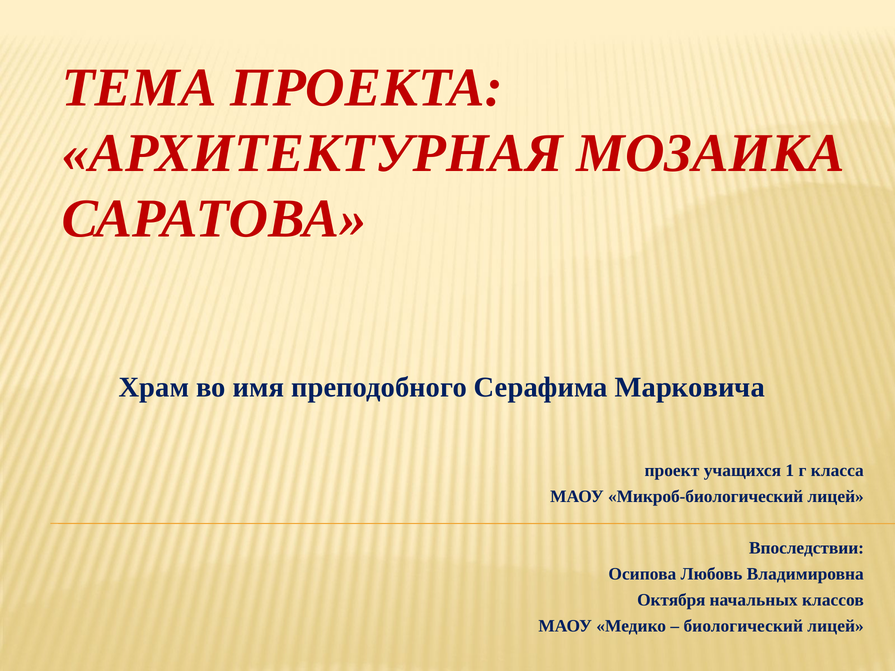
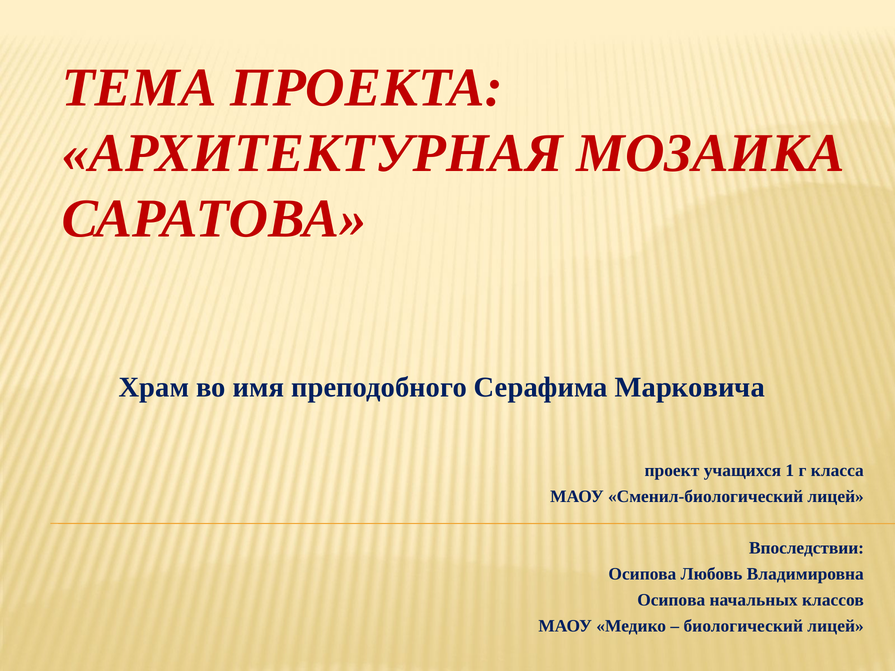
Микроб-биологический: Микроб-биологический -> Сменил-биологический
Октября at (671, 600): Октября -> Осипова
